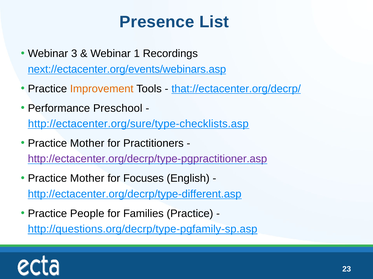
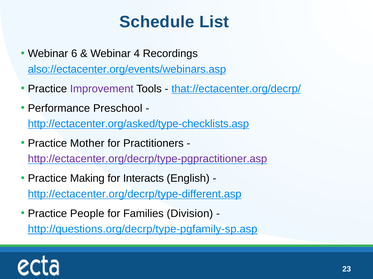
Presence: Presence -> Schedule
3: 3 -> 6
1: 1 -> 4
next://ectacenter.org/events/webinars.asp: next://ectacenter.org/events/webinars.asp -> also://ectacenter.org/events/webinars.asp
Improvement colour: orange -> purple
http://ectacenter.org/sure/type-checklists.asp: http://ectacenter.org/sure/type-checklists.asp -> http://ectacenter.org/asked/type-checklists.asp
Mother at (87, 179): Mother -> Making
Focuses: Focuses -> Interacts
Families Practice: Practice -> Division
